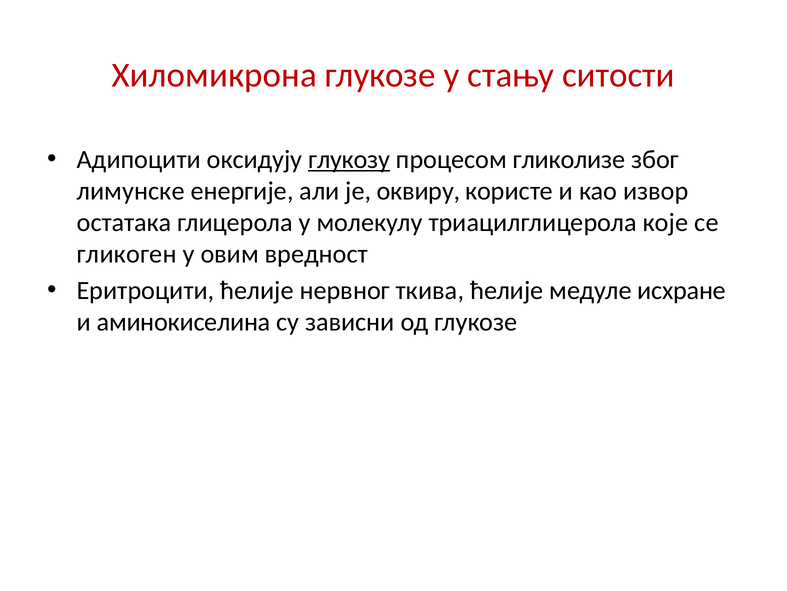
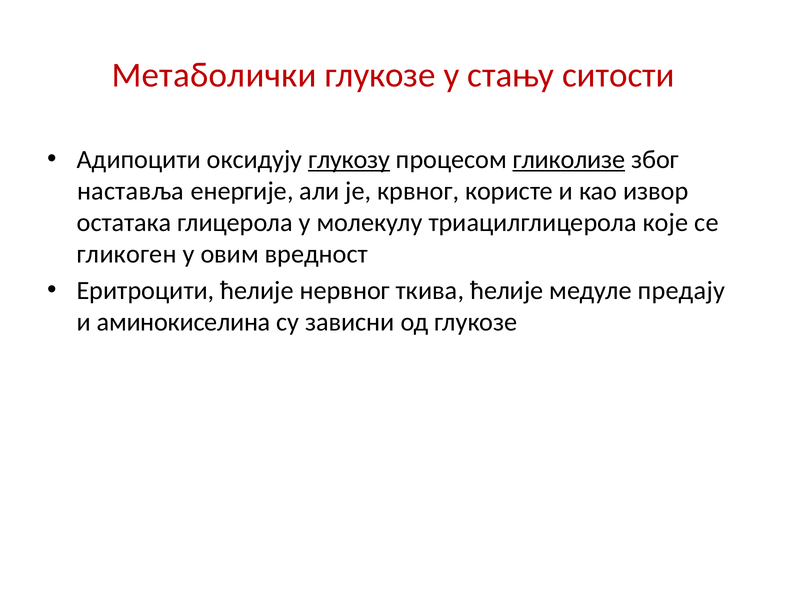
Хиломикрона: Хиломикрона -> Метаболички
гликолизе underline: none -> present
лимунске: лимунске -> наставља
оквиру: оквиру -> крвнoг
исхране: исхране -> предају
